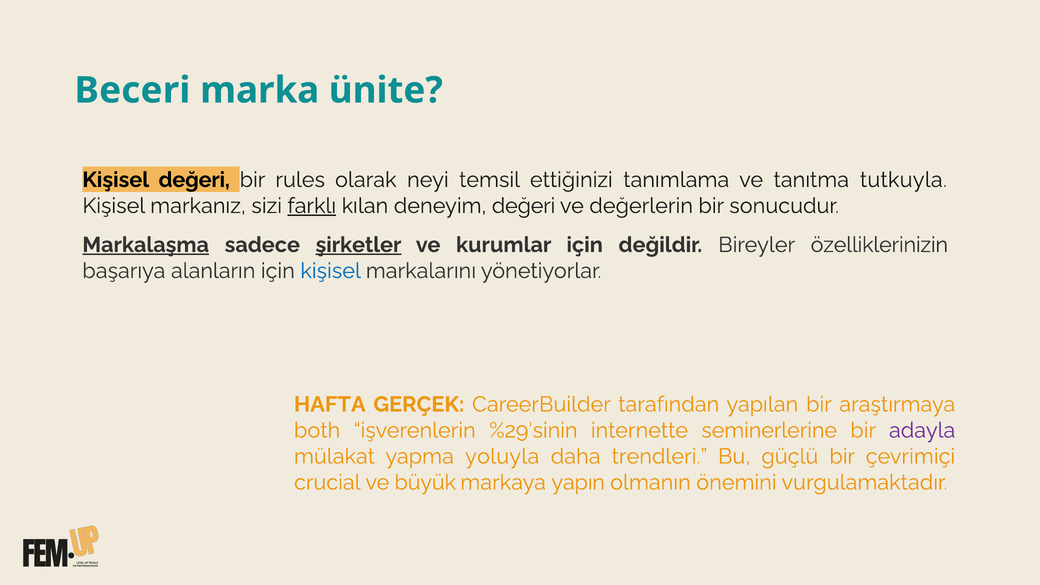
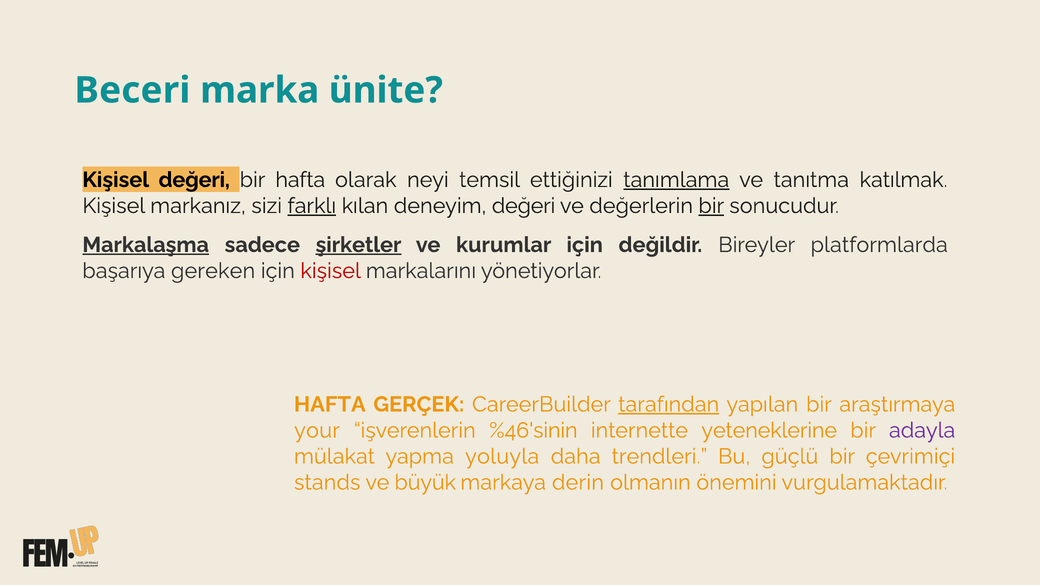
bir rules: rules -> hafta
tanımlama underline: none -> present
tutkuyla: tutkuyla -> katılmak
bir at (711, 206) underline: none -> present
özelliklerinizin: özelliklerinizin -> platformlarda
alanların: alanların -> gereken
kişisel at (331, 271) colour: blue -> red
tarafından underline: none -> present
both: both -> your
%29'sinin: %29'sinin -> %46'sinin
seminerlerine: seminerlerine -> yeteneklerine
crucial: crucial -> stands
yapın: yapın -> derin
